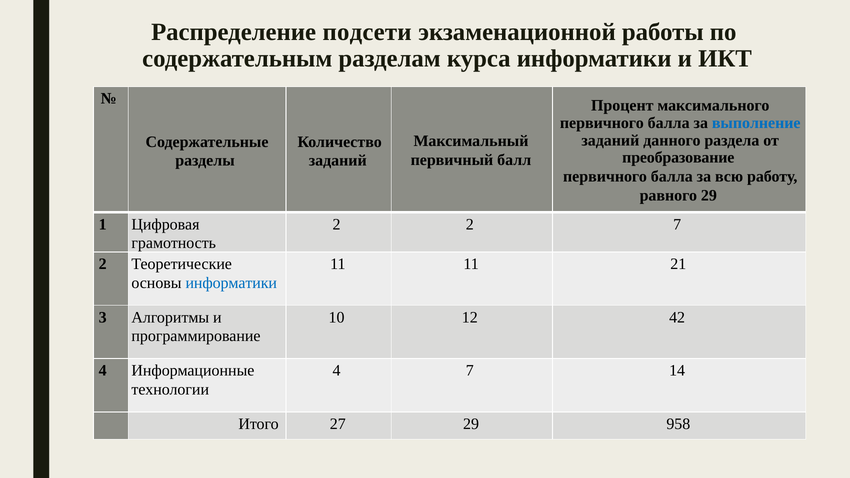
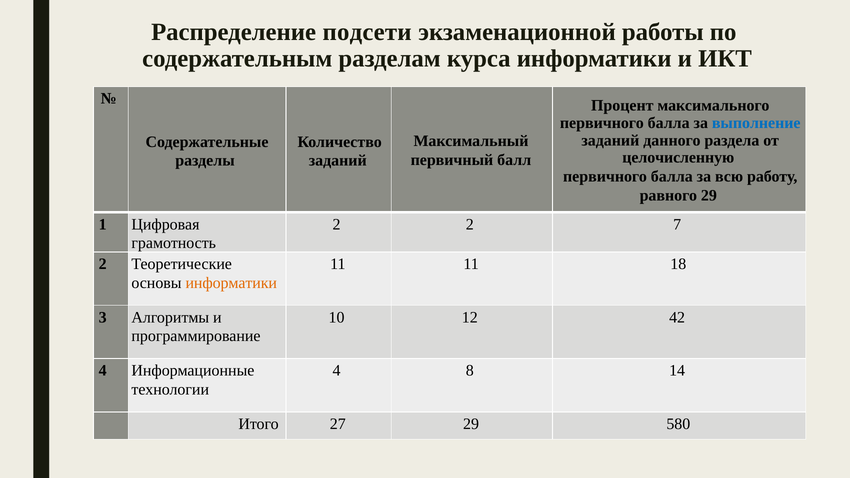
преобразование: преобразование -> целочисленную
21: 21 -> 18
информатики at (231, 283) colour: blue -> orange
4 7: 7 -> 8
958: 958 -> 580
